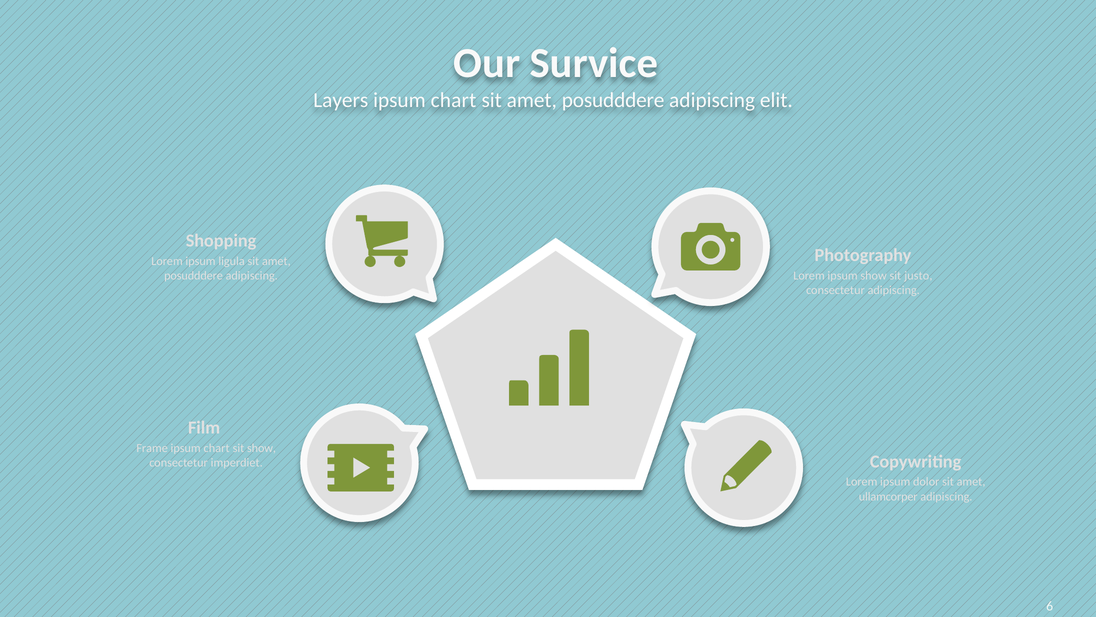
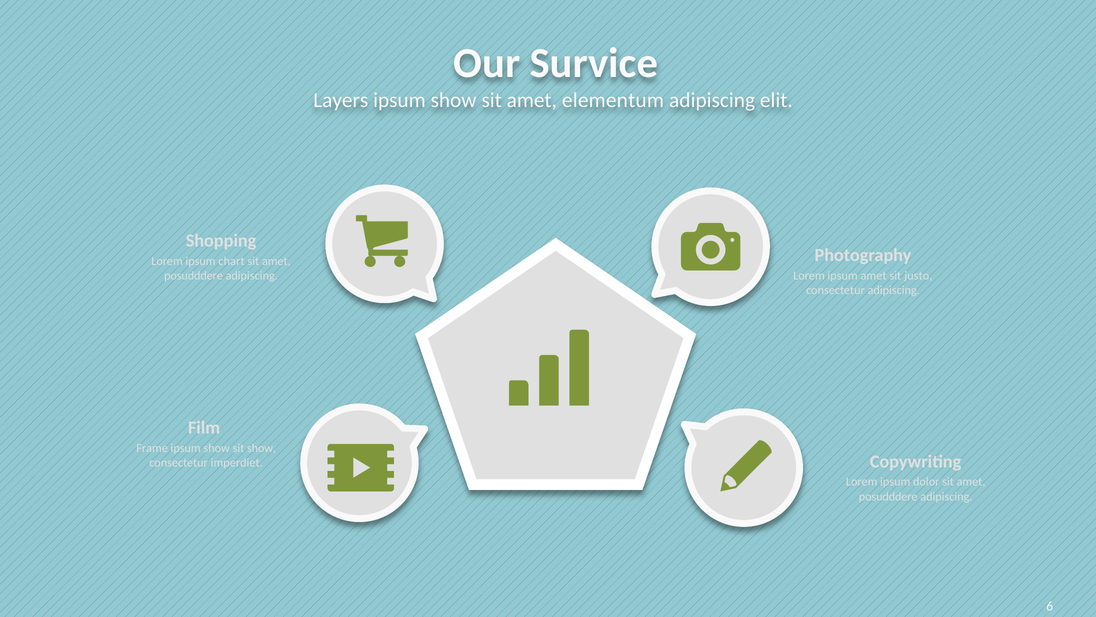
chart at (453, 100): chart -> show
posudddere at (613, 100): posudddere -> elementum
ligula: ligula -> chart
ipsum show: show -> amet
chart at (217, 448): chart -> show
ullamcorper at (888, 496): ullamcorper -> posudddere
